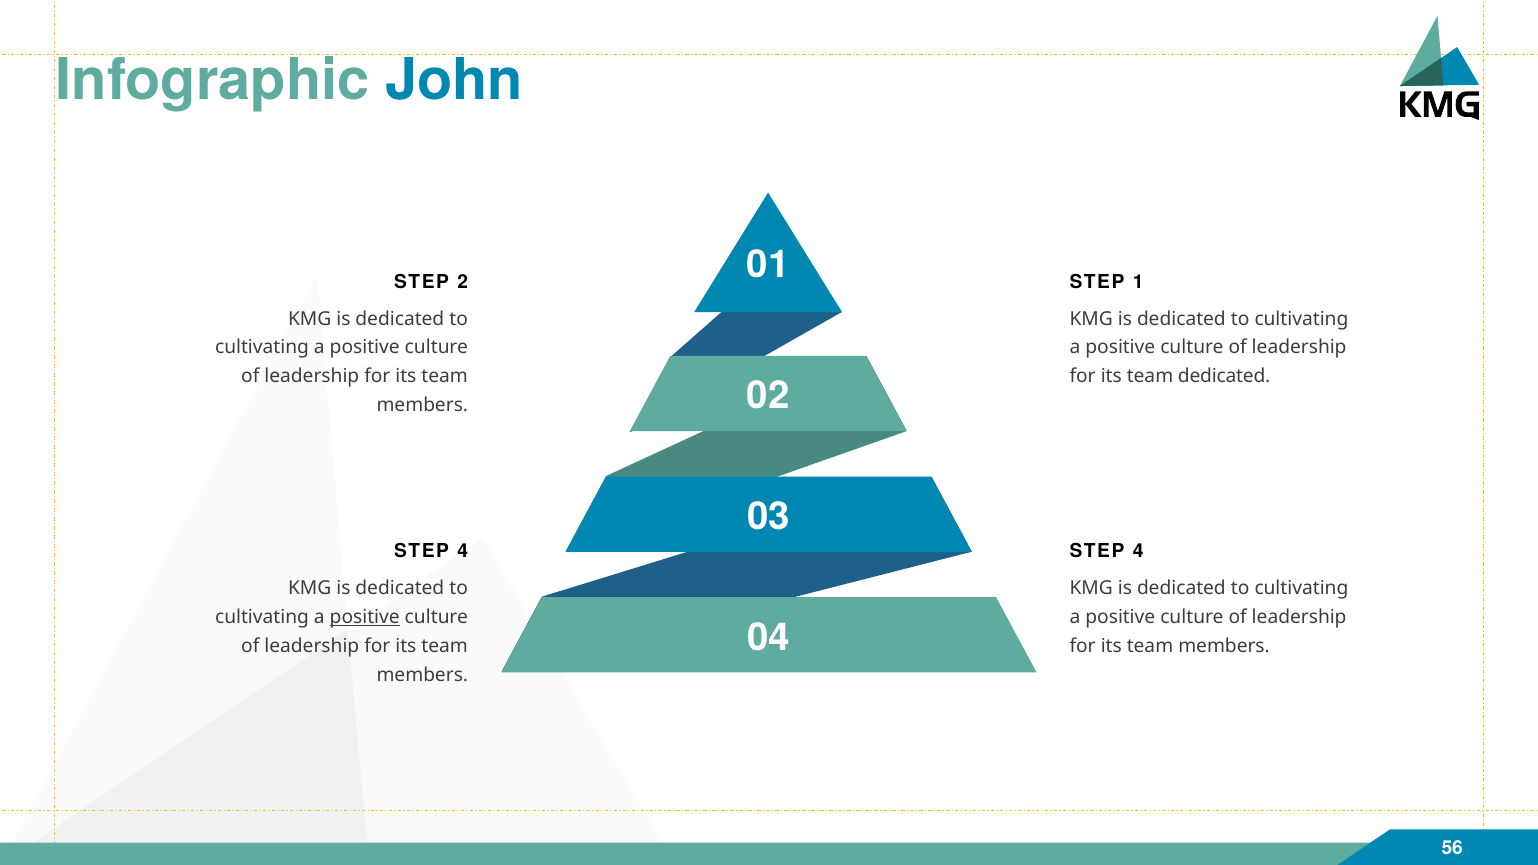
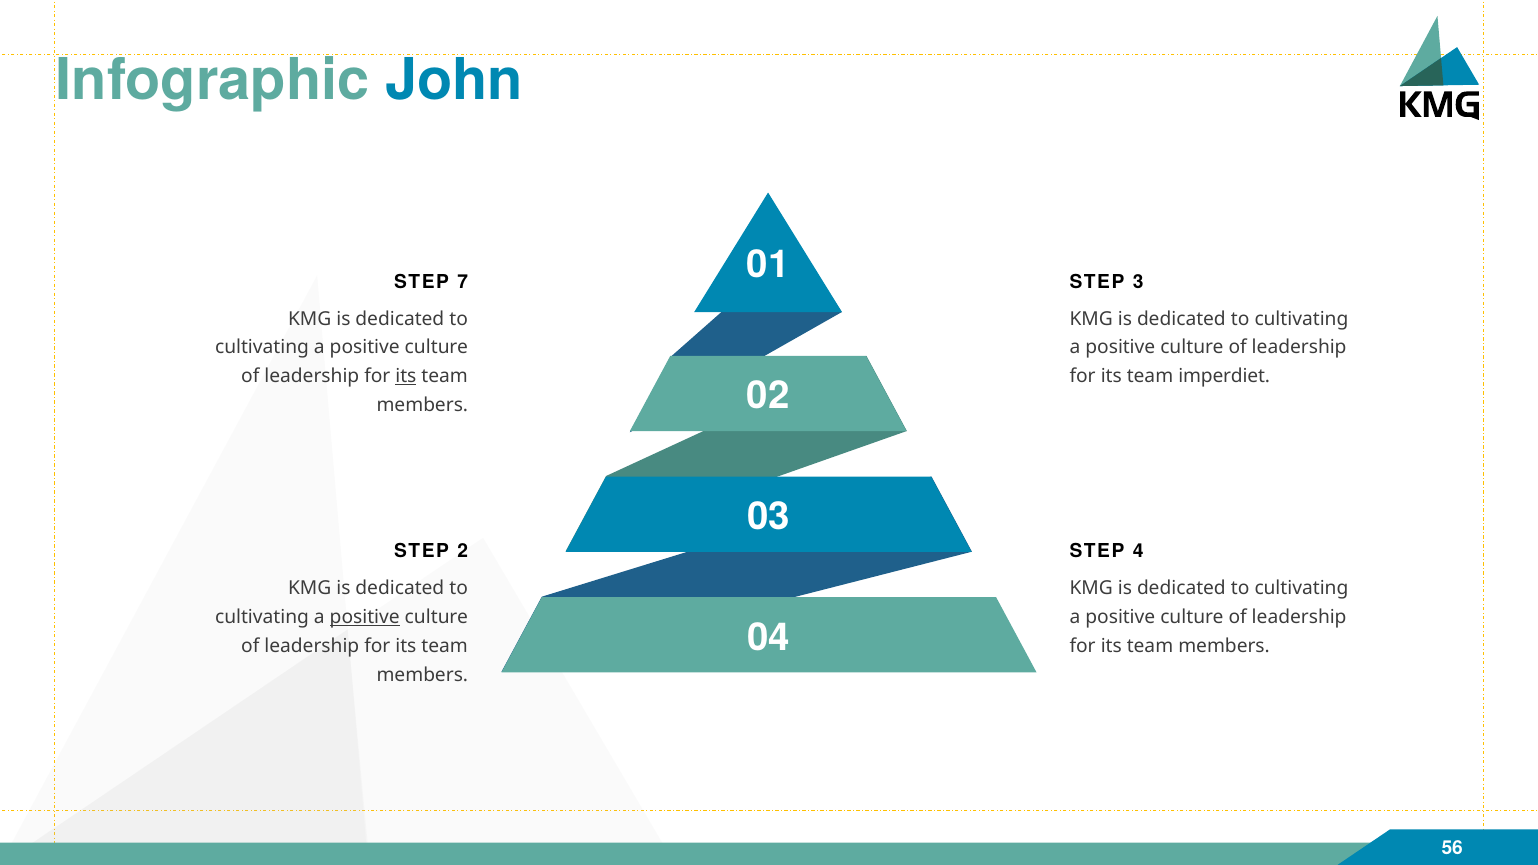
2: 2 -> 7
1: 1 -> 3
its at (406, 376) underline: none -> present
team dedicated: dedicated -> imperdiet
4 at (463, 552): 4 -> 2
